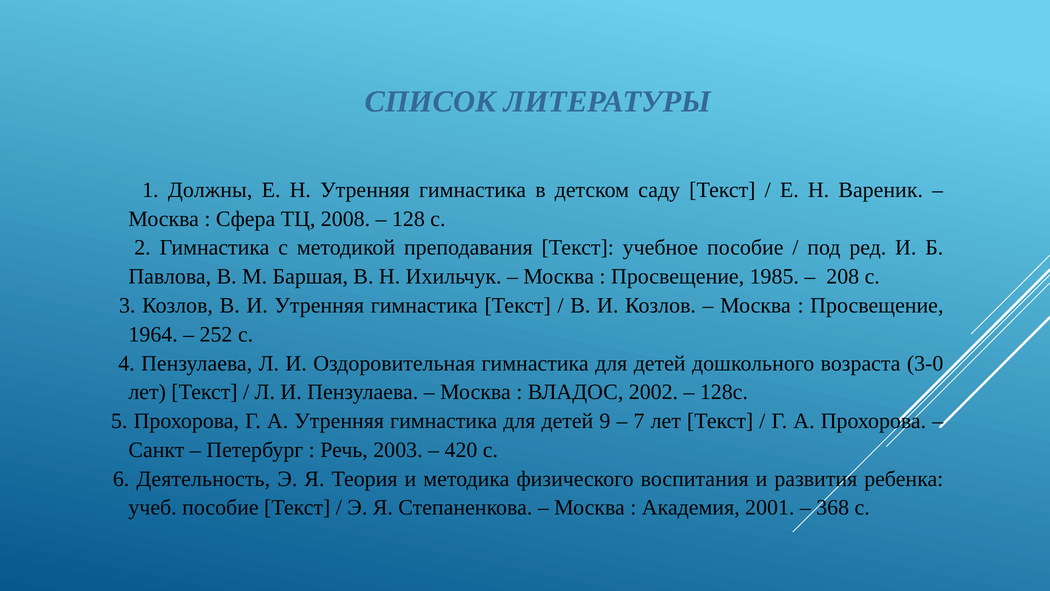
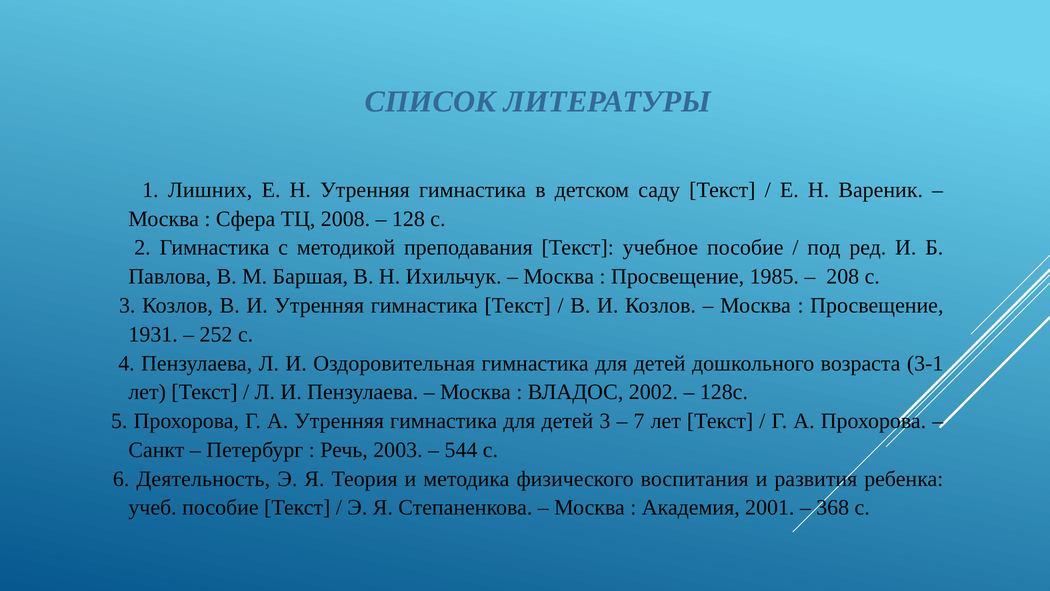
Должны: Должны -> Лишних
1964: 1964 -> 1931
3-0: 3-0 -> 3-1
детей 9: 9 -> 3
420: 420 -> 544
